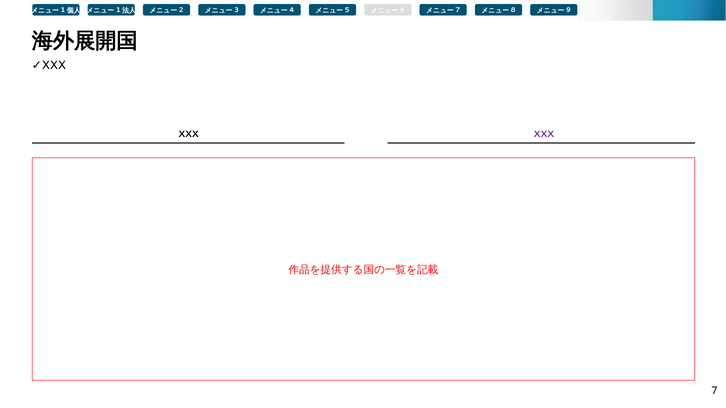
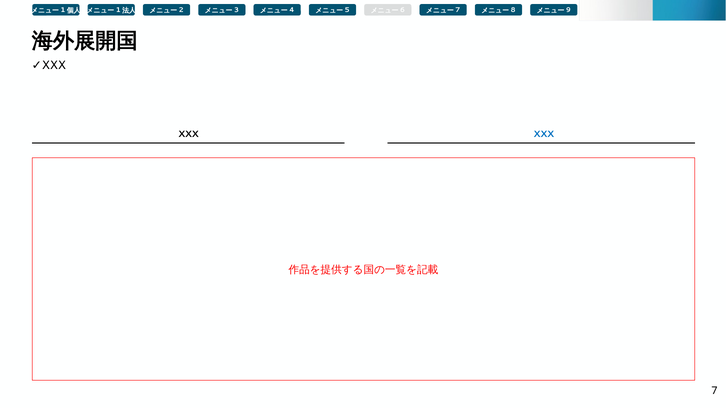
XXX at (544, 135) colour: purple -> blue
